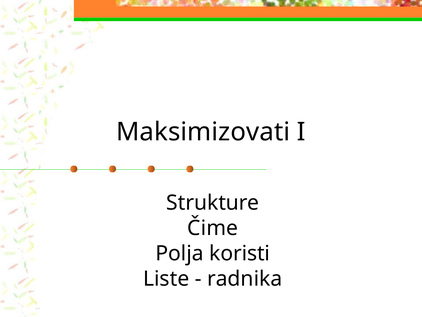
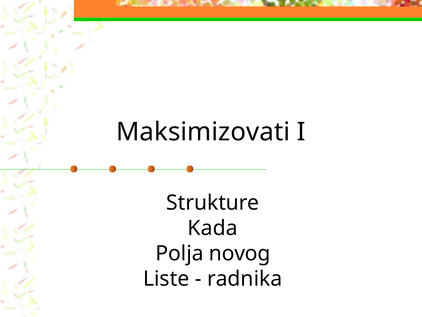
Čime: Čime -> Kada
koristi: koristi -> novog
